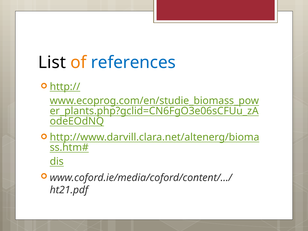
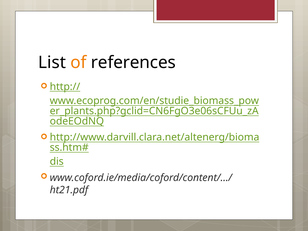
references colour: blue -> black
